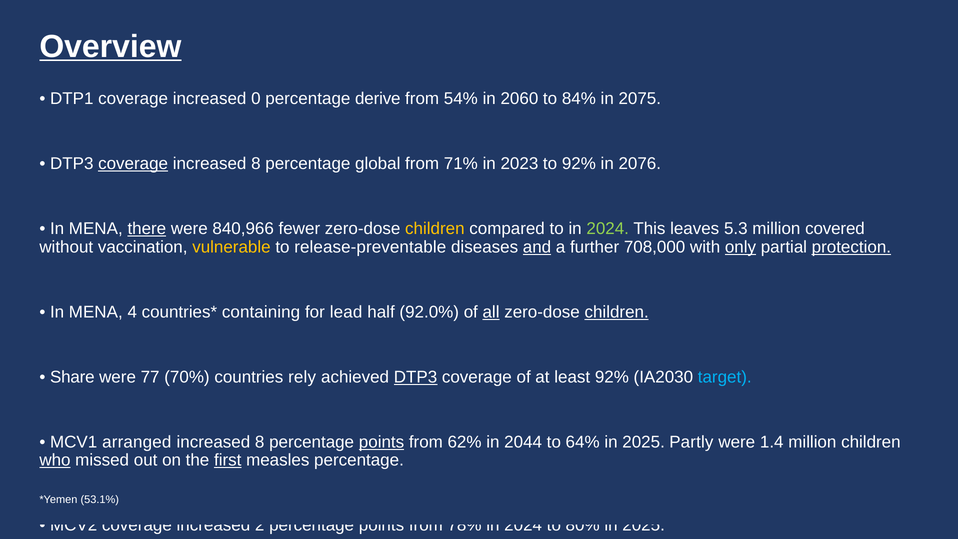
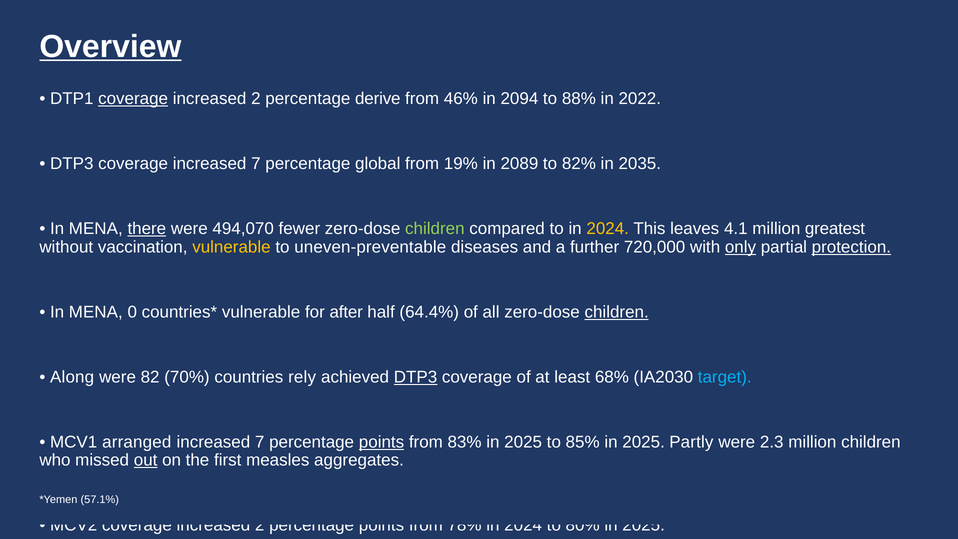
coverage at (133, 99) underline: none -> present
0 at (256, 99): 0 -> 2
54%: 54% -> 46%
2060: 2060 -> 2094
84%: 84% -> 88%
2075: 2075 -> 2022
coverage at (133, 164) underline: present -> none
8 at (256, 164): 8 -> 7
71%: 71% -> 19%
2023: 2023 -> 2089
to 92%: 92% -> 82%
2076: 2076 -> 2035
840,966: 840,966 -> 494,070
children at (435, 229) colour: yellow -> light green
2024 at (608, 229) colour: light green -> yellow
5.3: 5.3 -> 4.1
covered: covered -> greatest
release-preventable: release-preventable -> uneven-preventable
and underline: present -> none
708,000: 708,000 -> 720,000
4: 4 -> 0
containing at (261, 312): containing -> vulnerable
lead: lead -> after
92.0%: 92.0% -> 64.4%
all underline: present -> none
Share: Share -> Along
77: 77 -> 82
least 92%: 92% -> 68%
8 at (260, 442): 8 -> 7
62%: 62% -> 83%
2044 at (523, 442): 2044 -> 2025
64%: 64% -> 85%
1.4: 1.4 -> 2.3
who underline: present -> none
out underline: none -> present
first underline: present -> none
measles percentage: percentage -> aggregates
53.1%: 53.1% -> 57.1%
